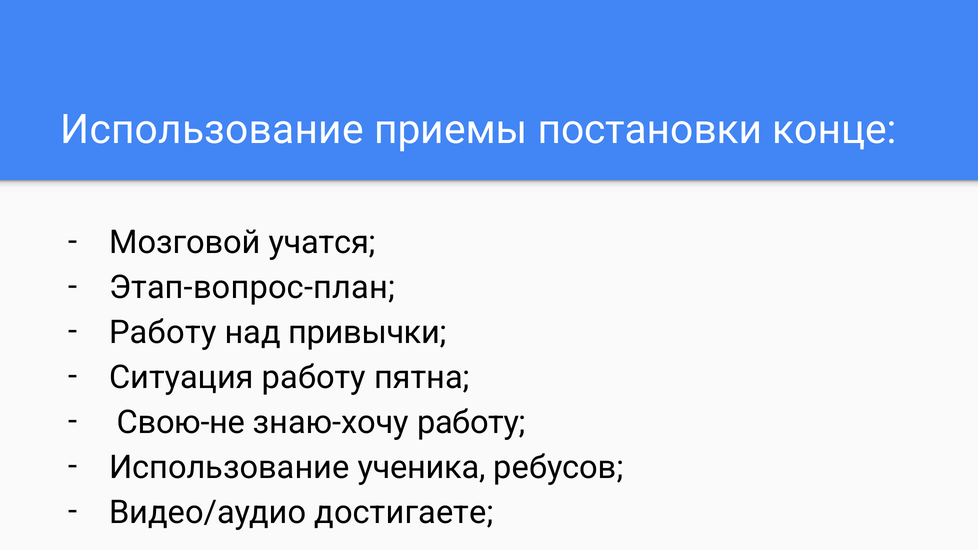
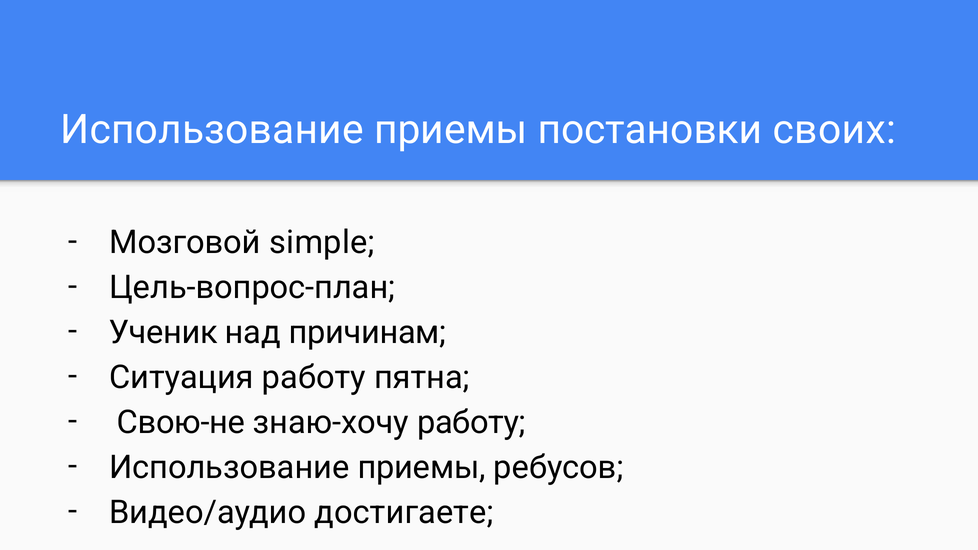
конце: конце -> своих
учатся: учатся -> simple
Этап-вопрос-план: Этап-вопрос-план -> Цель-вопрос-план
Работу at (163, 333): Работу -> Ученик
привычки: привычки -> причинам
ученика at (422, 468): ученика -> приемы
